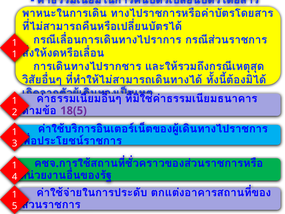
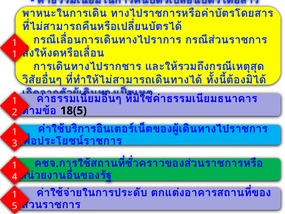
18(5 colour: purple -> black
